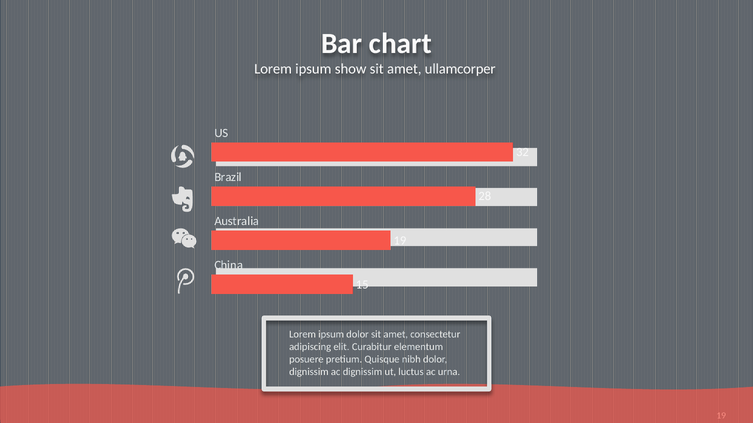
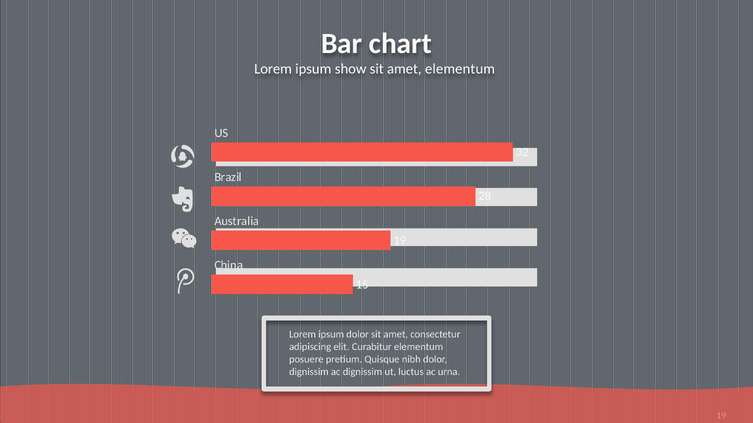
amet ullamcorper: ullamcorper -> elementum
